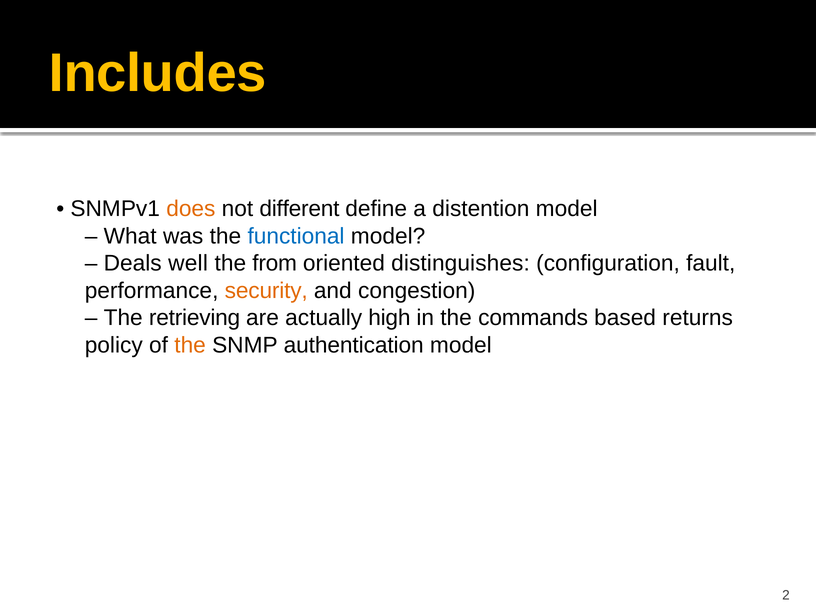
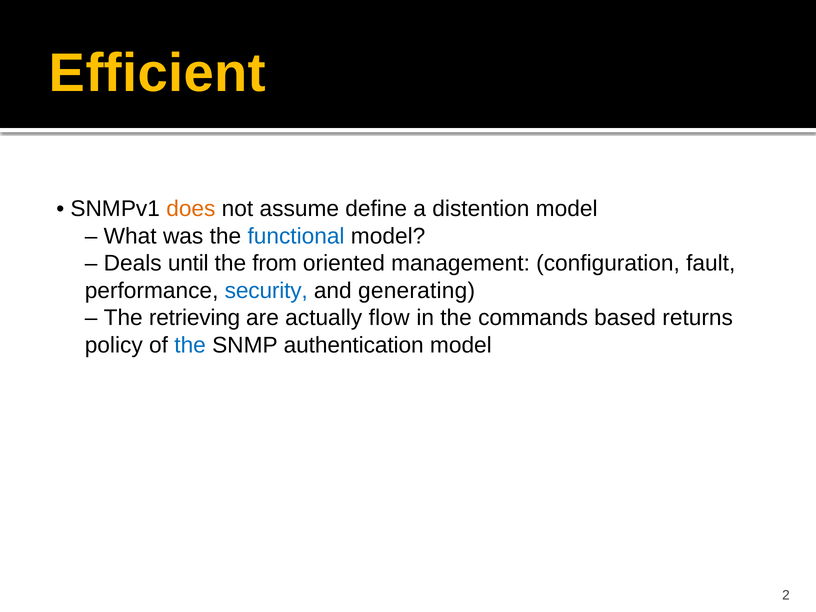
Includes: Includes -> Efficient
different: different -> assume
well: well -> until
distinguishes: distinguishes -> management
security colour: orange -> blue
congestion: congestion -> generating
high: high -> flow
the at (190, 345) colour: orange -> blue
